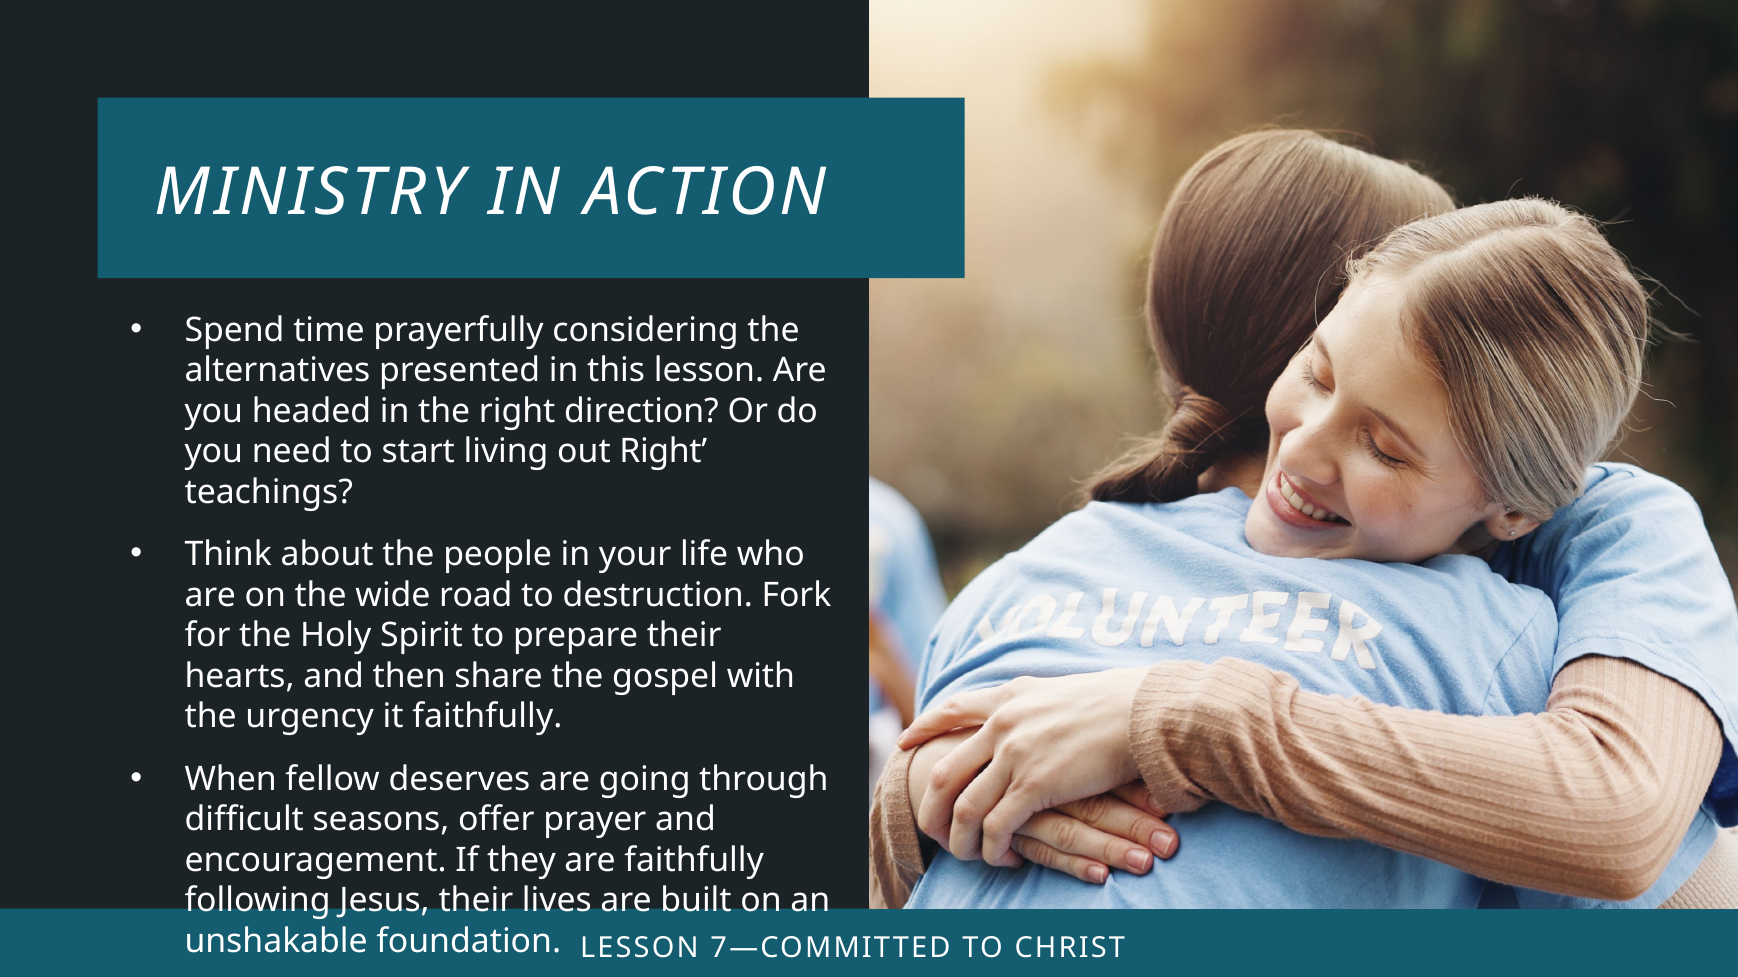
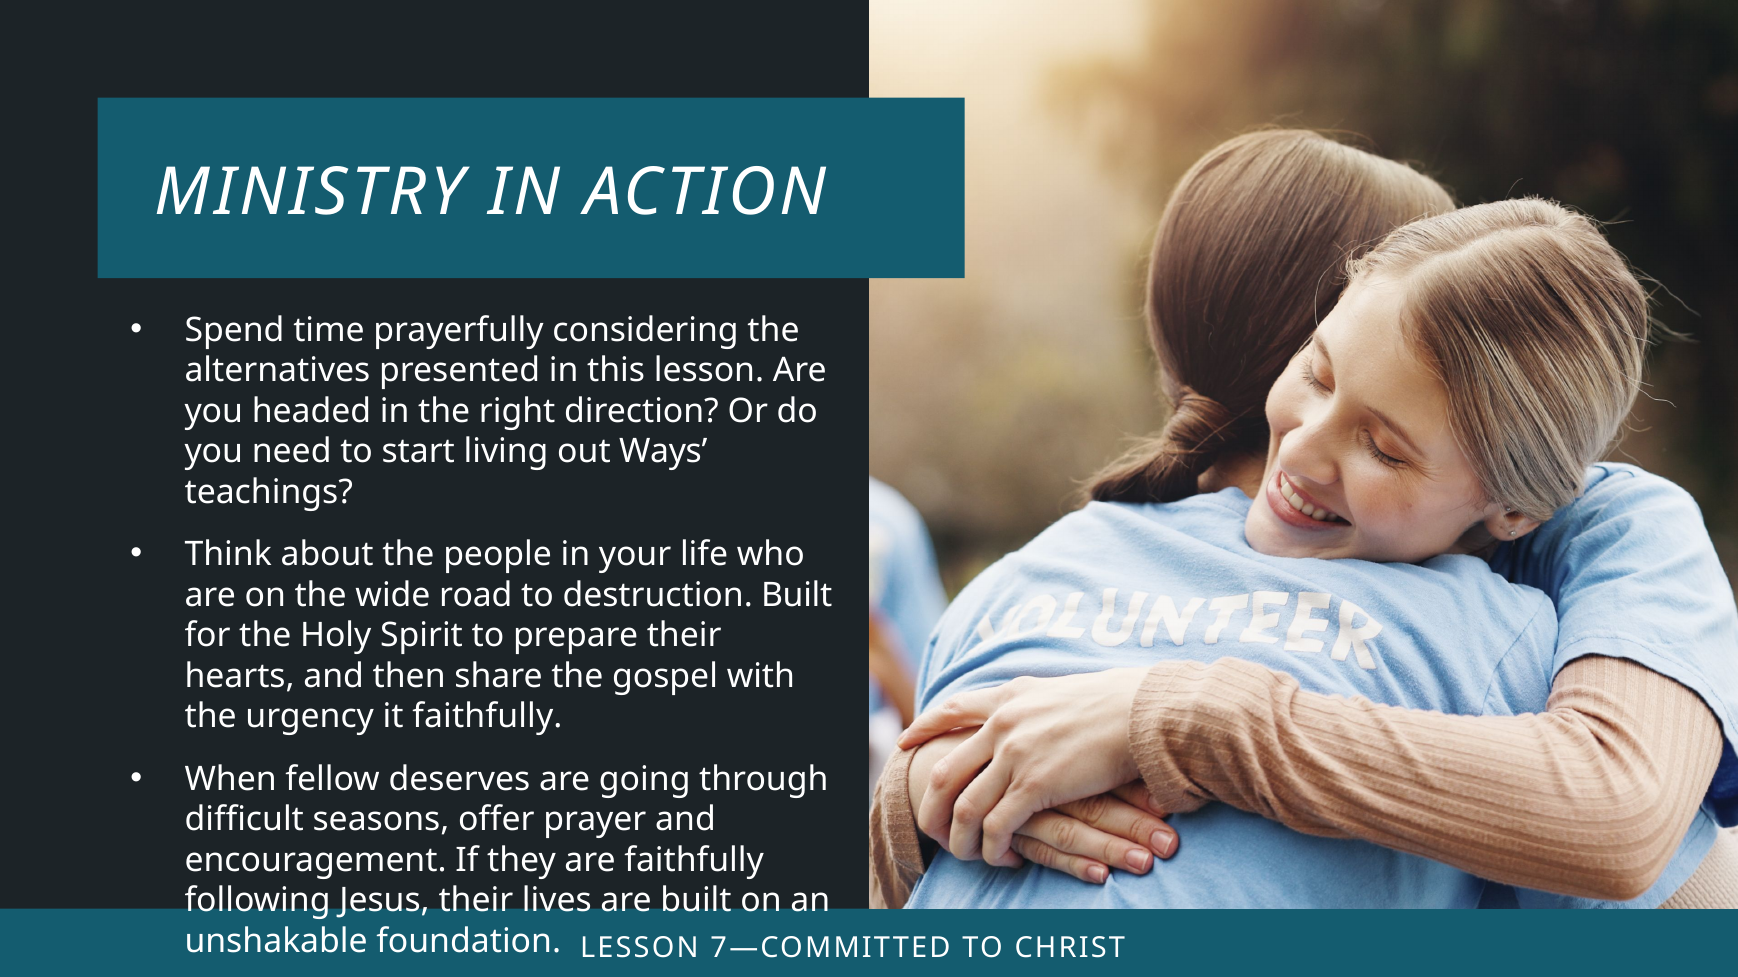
out Right: Right -> Ways
destruction Fork: Fork -> Built
